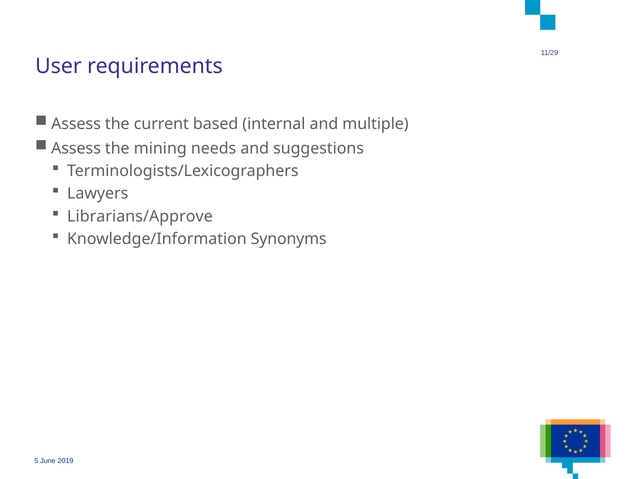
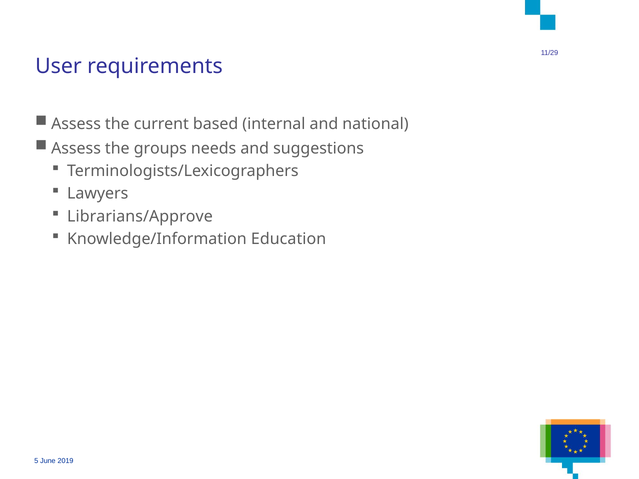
multiple: multiple -> national
mining: mining -> groups
Synonyms: Synonyms -> Education
